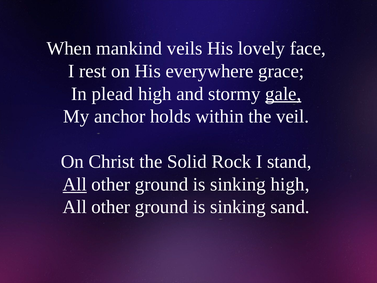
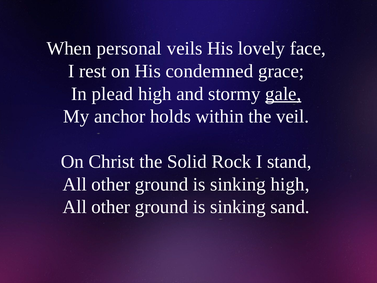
mankind: mankind -> personal
everywhere: everywhere -> condemned
All at (75, 184) underline: present -> none
